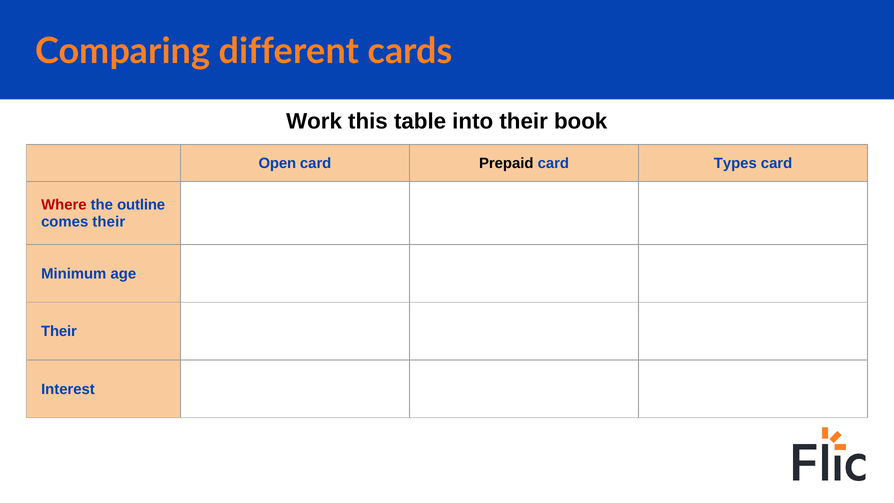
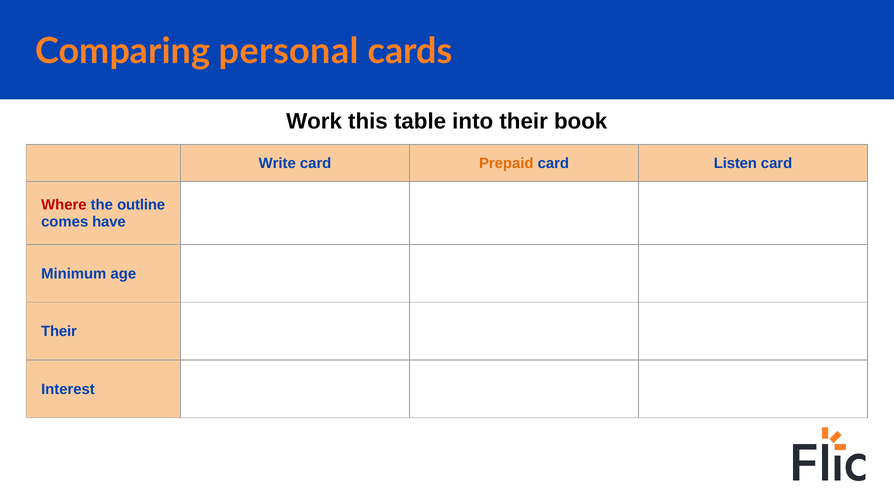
different: different -> personal
Open: Open -> Write
Prepaid colour: black -> orange
Types: Types -> Listen
comes their: their -> have
